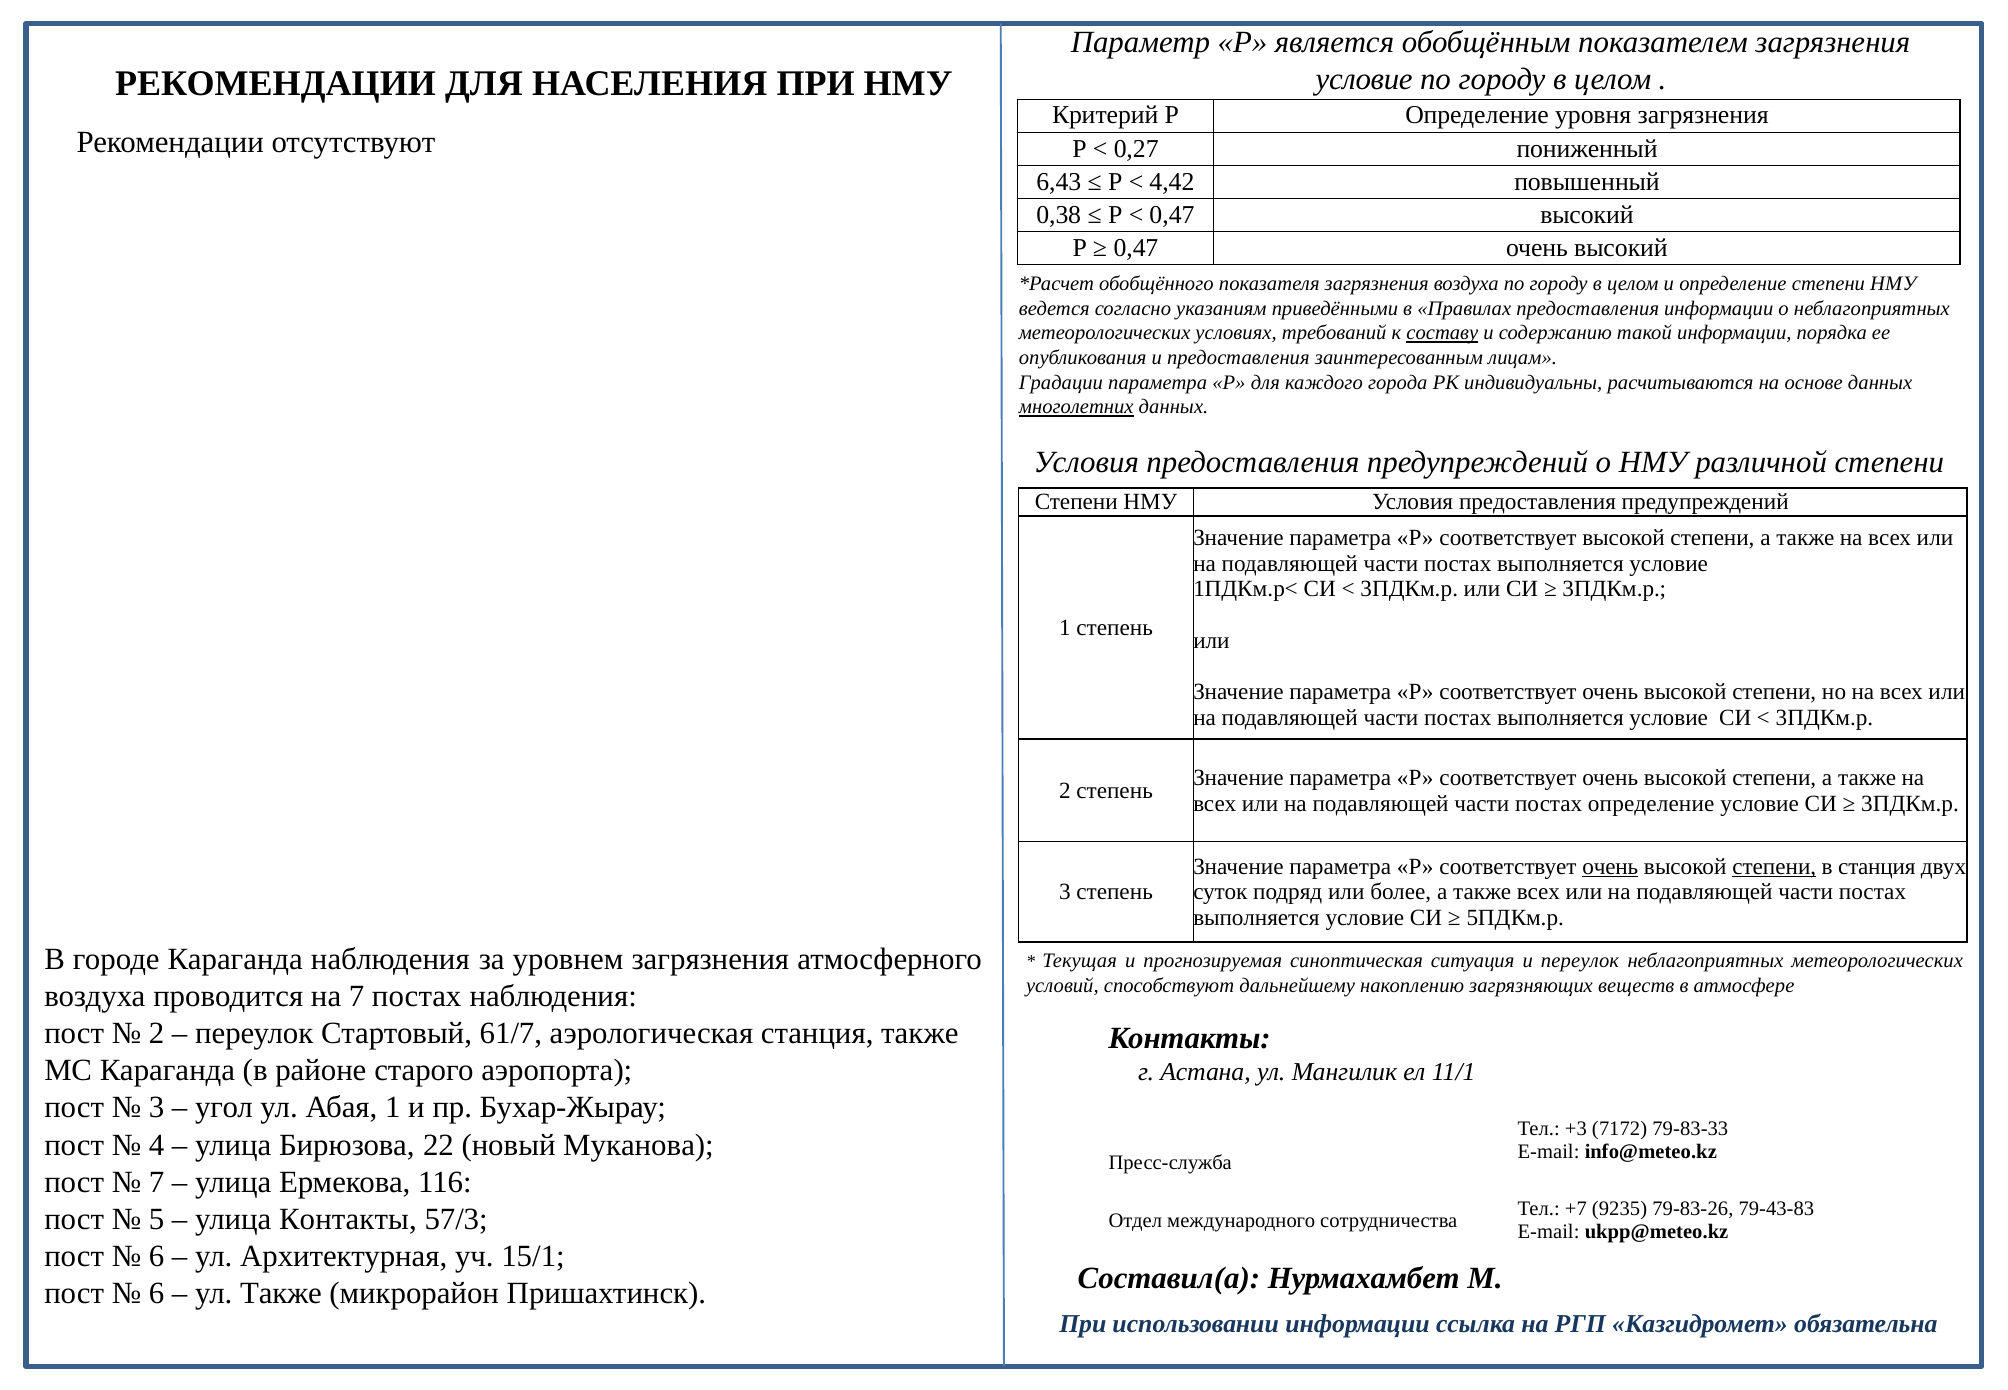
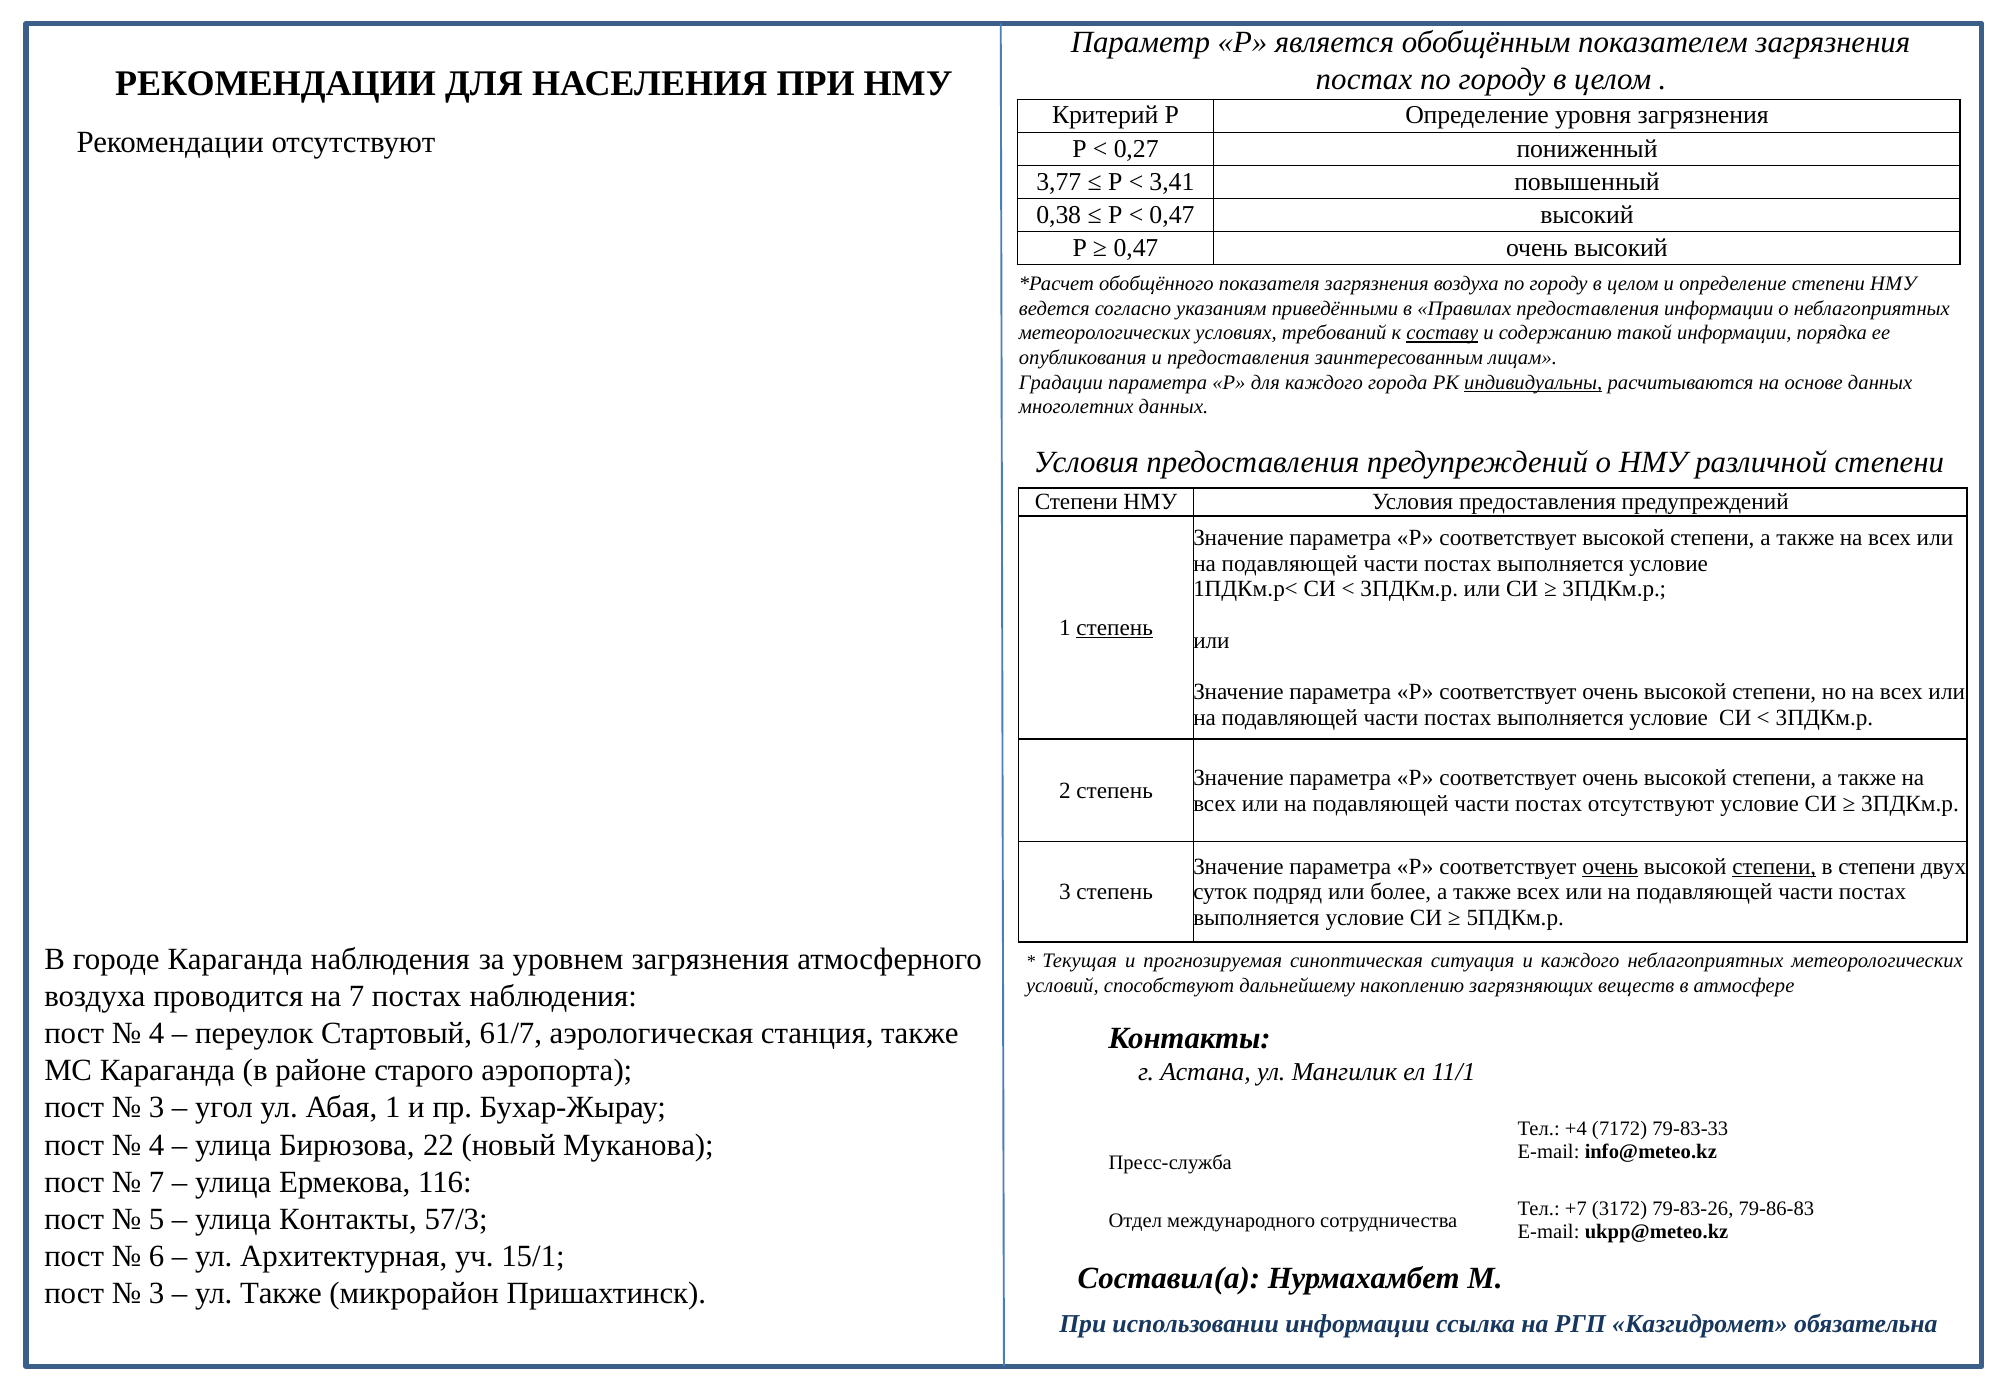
условие at (1364, 80): условие -> постах
6,43: 6,43 -> 3,77
4,42: 4,42 -> 3,41
индивидуальны underline: none -> present
многолетних underline: present -> none
степень at (1115, 628) underline: none -> present
постах определение: определение -> отсутствуют
в станция: станция -> степени
и переулок: переулок -> каждого
2 at (157, 1034): 2 -> 4
+3: +3 -> +4
9235: 9235 -> 3172
79-43-83: 79-43-83 -> 79-86-83
6 at (157, 1293): 6 -> 3
